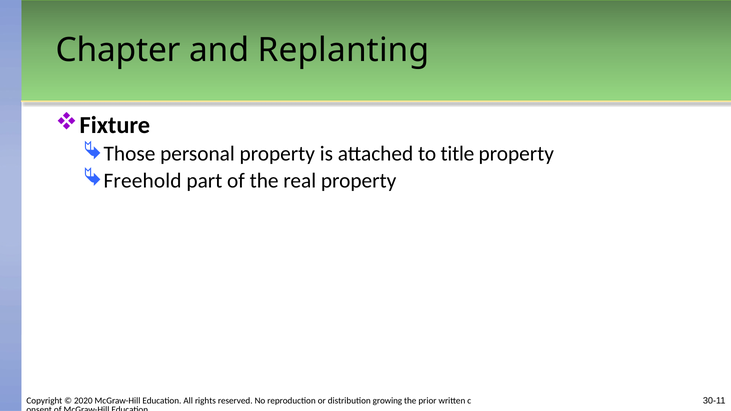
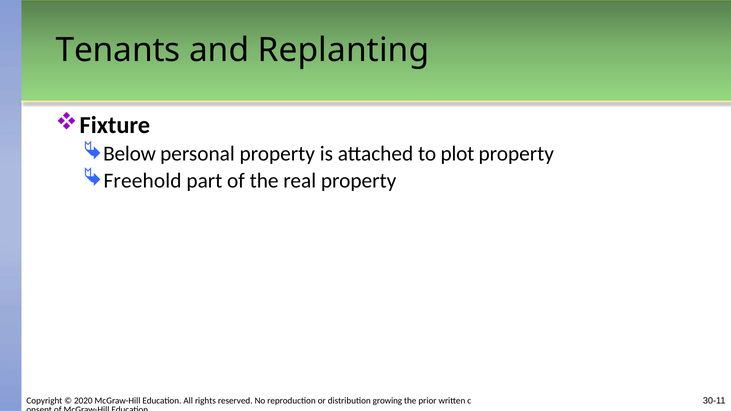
Chapter: Chapter -> Tenants
Those: Those -> Below
title: title -> plot
